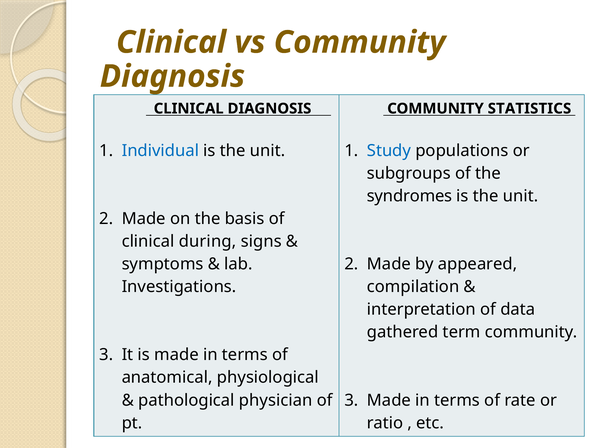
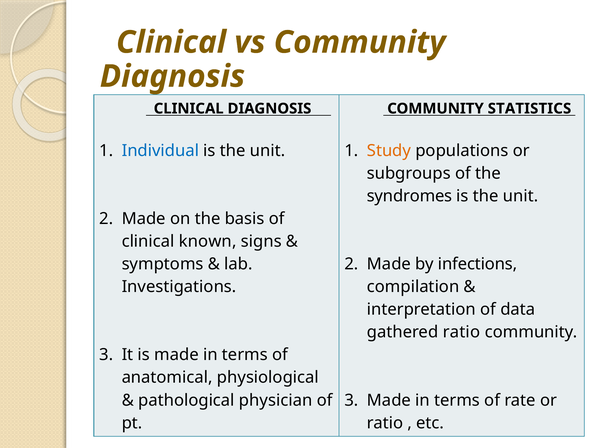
Study colour: blue -> orange
during: during -> known
appeared: appeared -> infections
gathered term: term -> ratio
